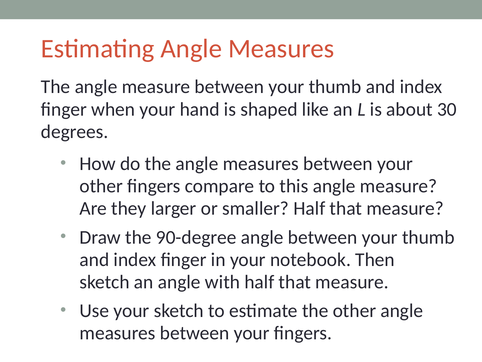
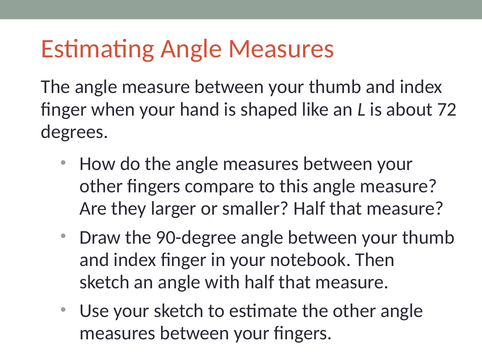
30: 30 -> 72
